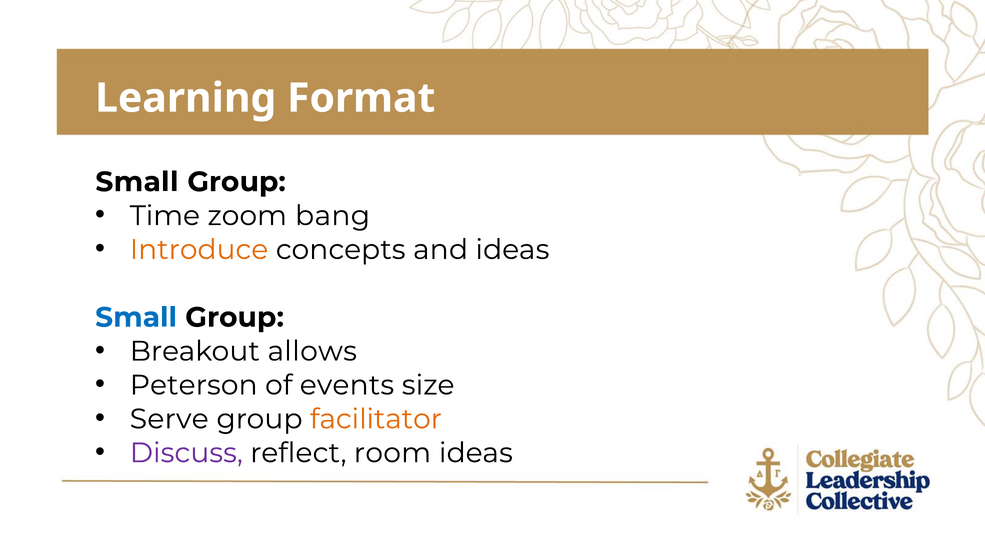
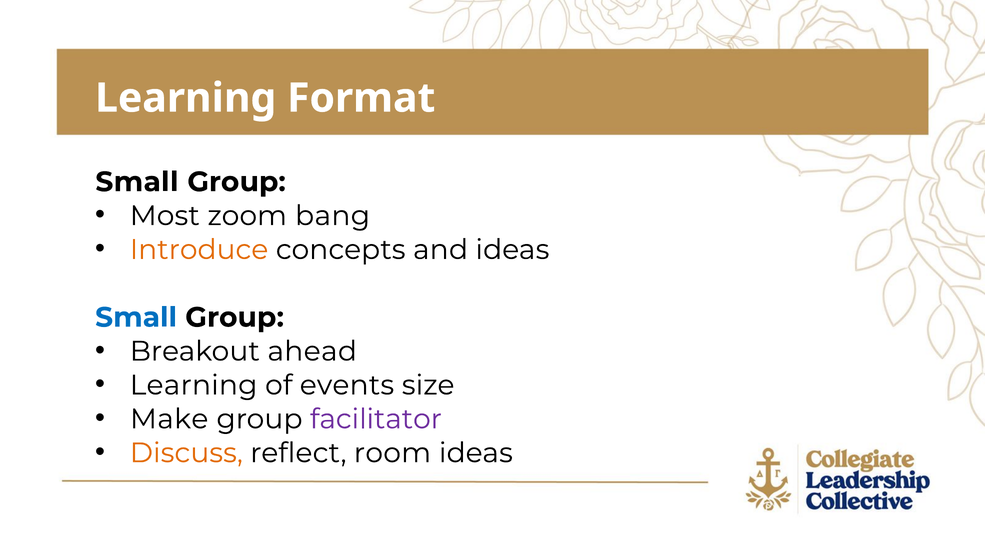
Time: Time -> Most
allows: allows -> ahead
Peterson at (194, 385): Peterson -> Learning
Serve: Serve -> Make
facilitator colour: orange -> purple
Discuss colour: purple -> orange
